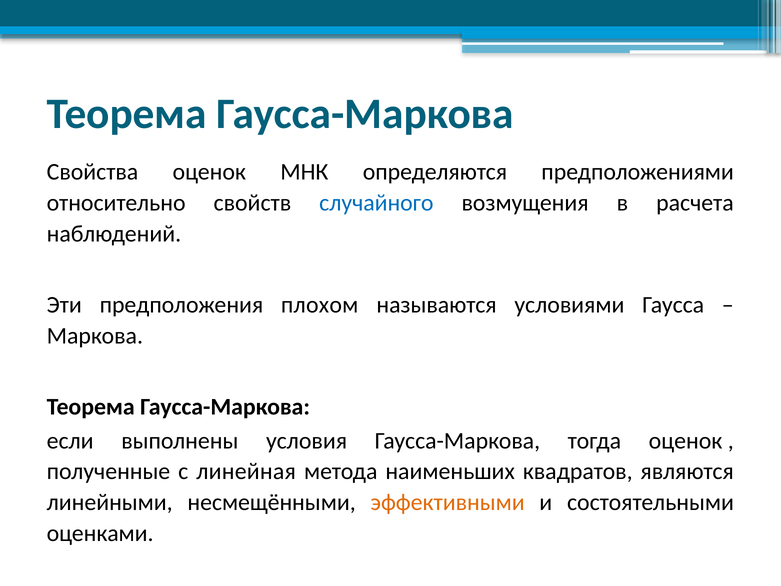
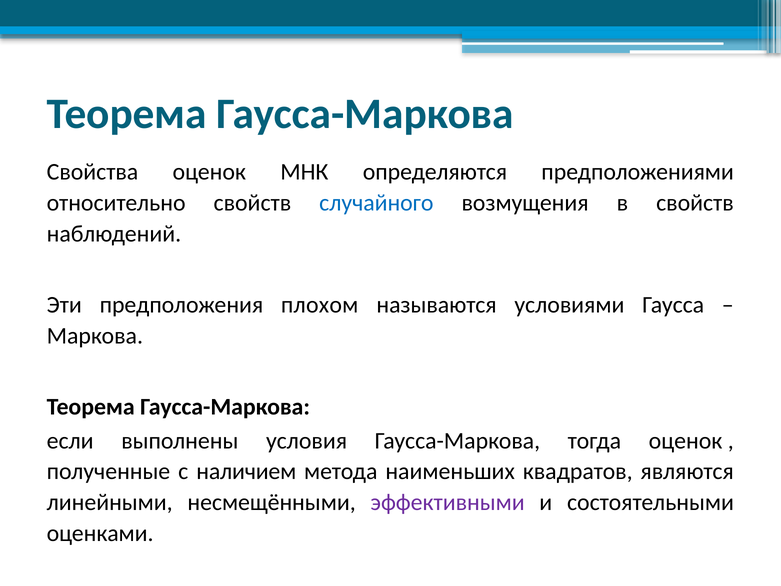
в расчета: расчета -> свойств
линейная: линейная -> наличием
эффективными colour: orange -> purple
